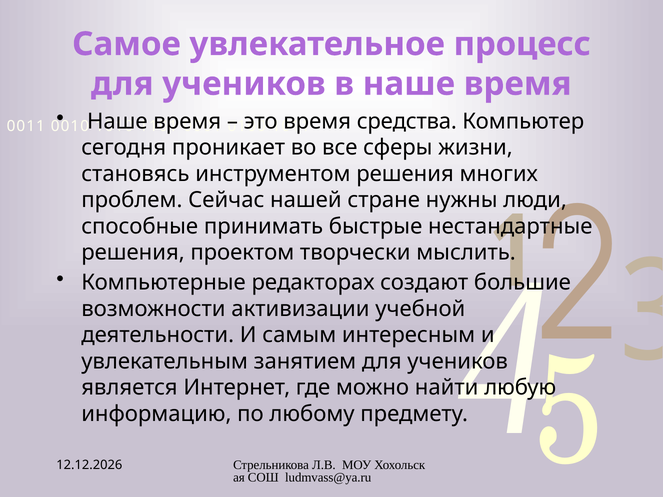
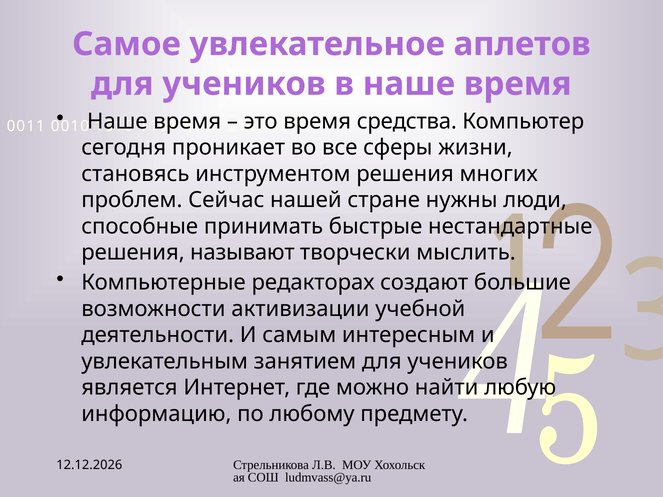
процесс: процесс -> аплетов
проектом: проектом -> называют
